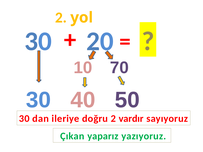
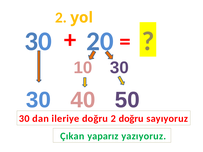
10 70: 70 -> 30
2 vardır: vardır -> doğru
